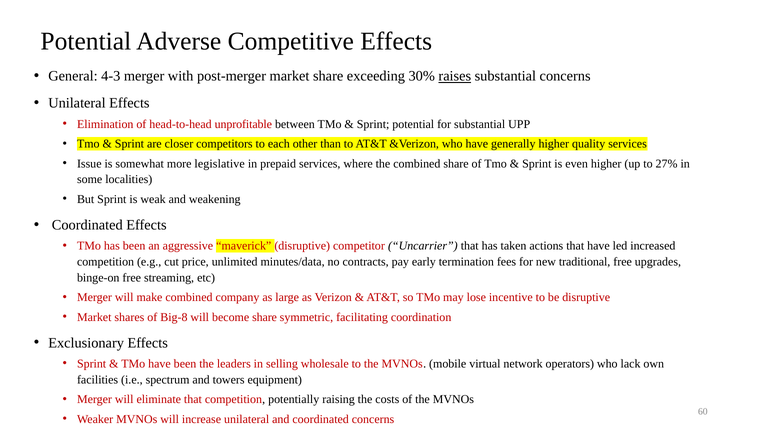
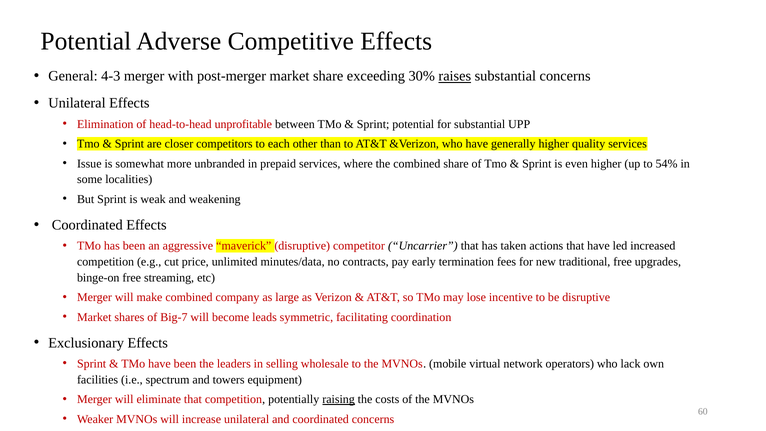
legislative: legislative -> unbranded
27%: 27% -> 54%
Big-8: Big-8 -> Big-7
become share: share -> leads
raising underline: none -> present
